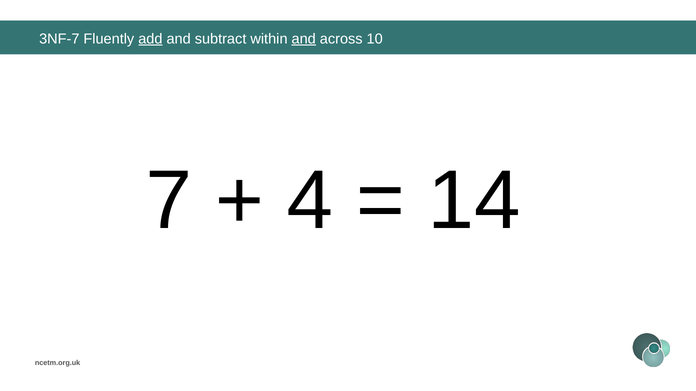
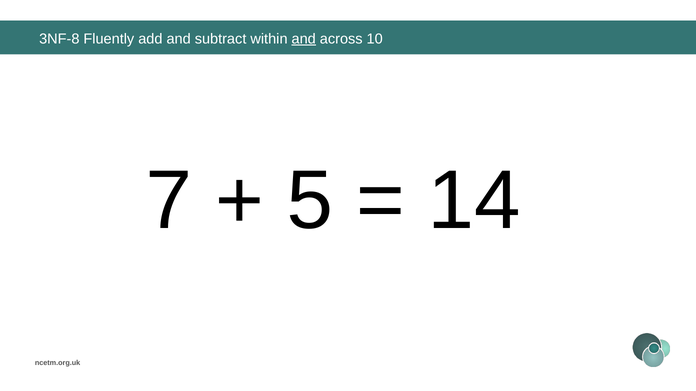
3NF-7: 3NF-7 -> 3NF-8
add underline: present -> none
4: 4 -> 5
